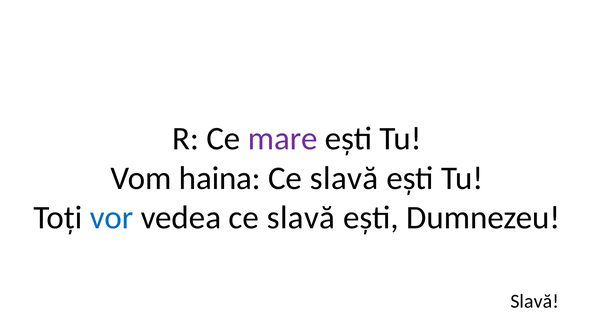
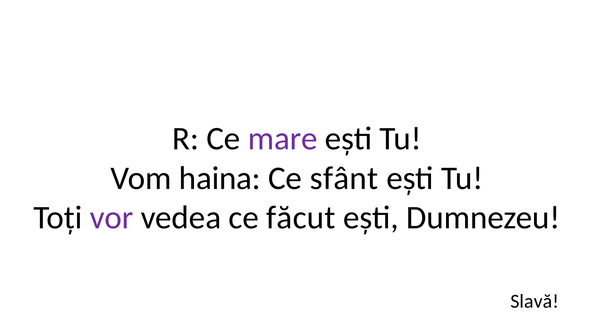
slavă at (344, 178): slavă -> sfânt
vor colour: blue -> purple
vedea ce slavă: slavă -> făcut
